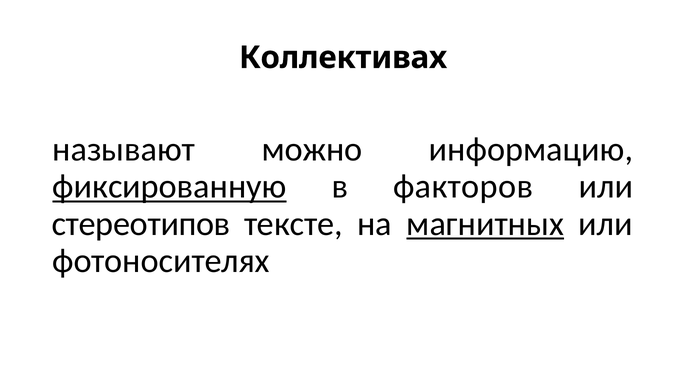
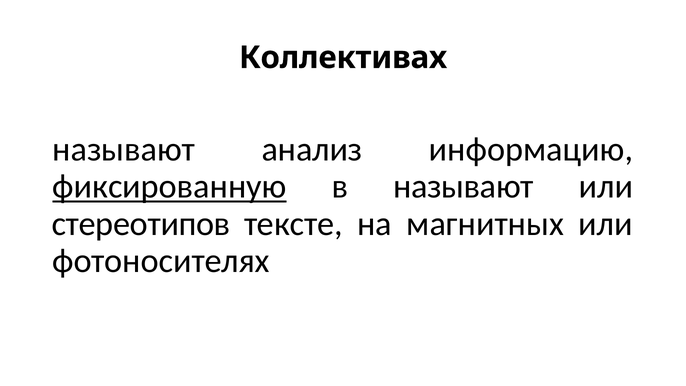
можно: можно -> анализ
в факторов: факторов -> называют
магнитных underline: present -> none
